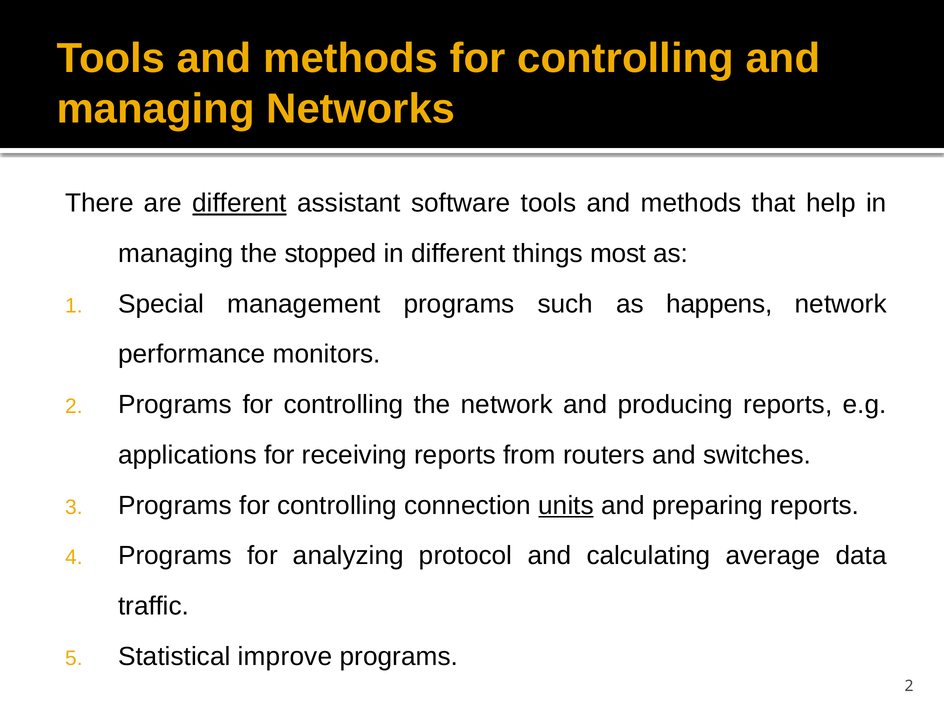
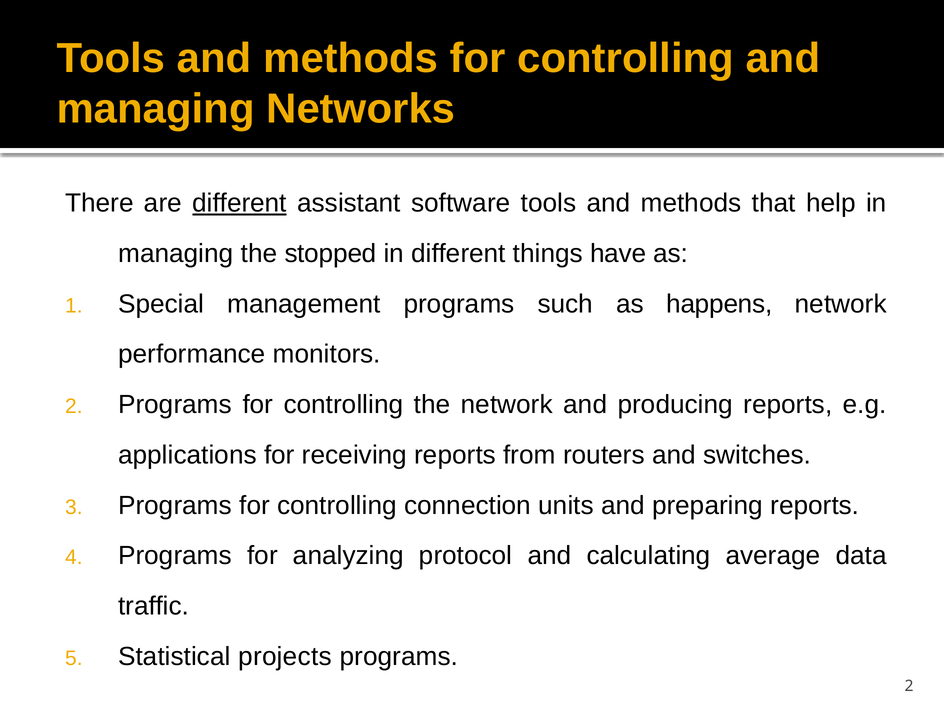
most: most -> have
units underline: present -> none
improve: improve -> projects
